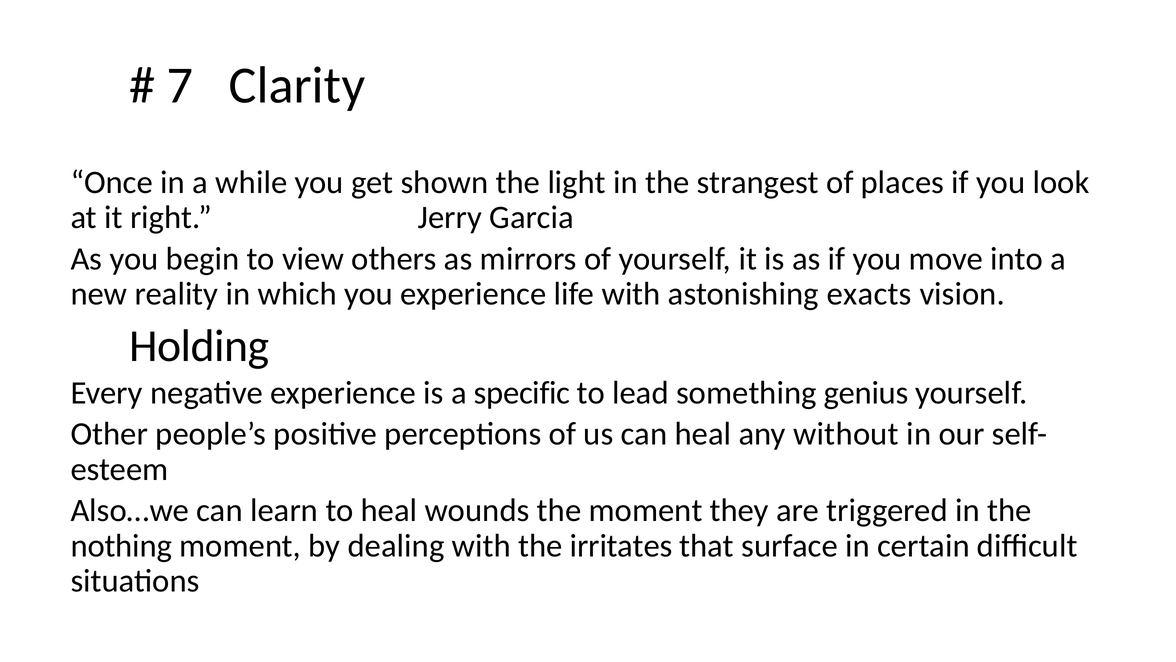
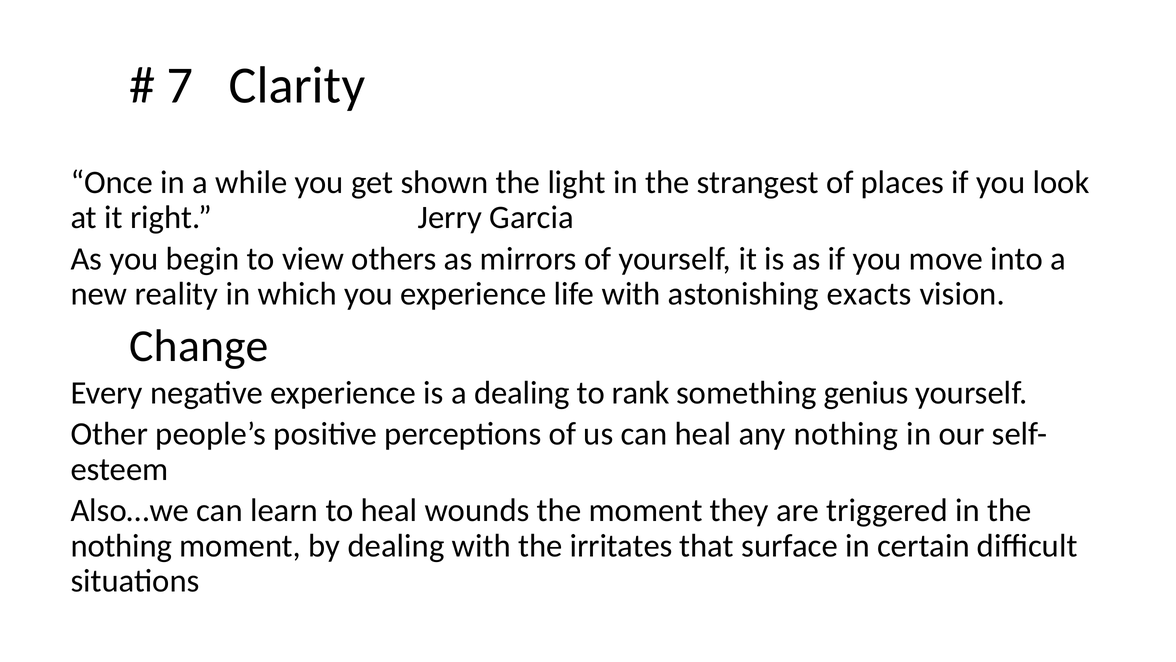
Holding: Holding -> Change
a specific: specific -> dealing
lead: lead -> rank
any without: without -> nothing
